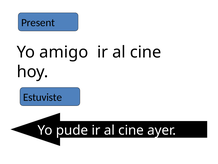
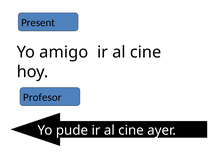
Estuviste: Estuviste -> Profesor
